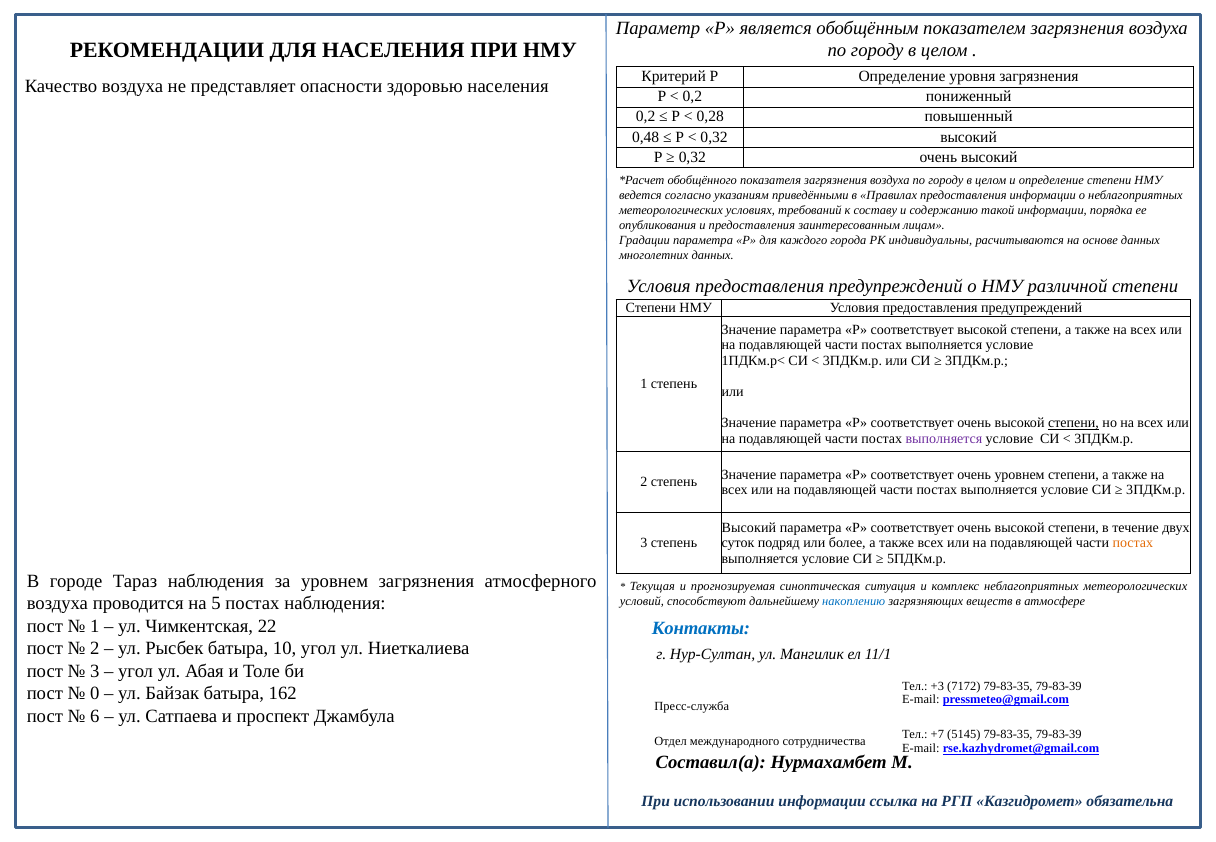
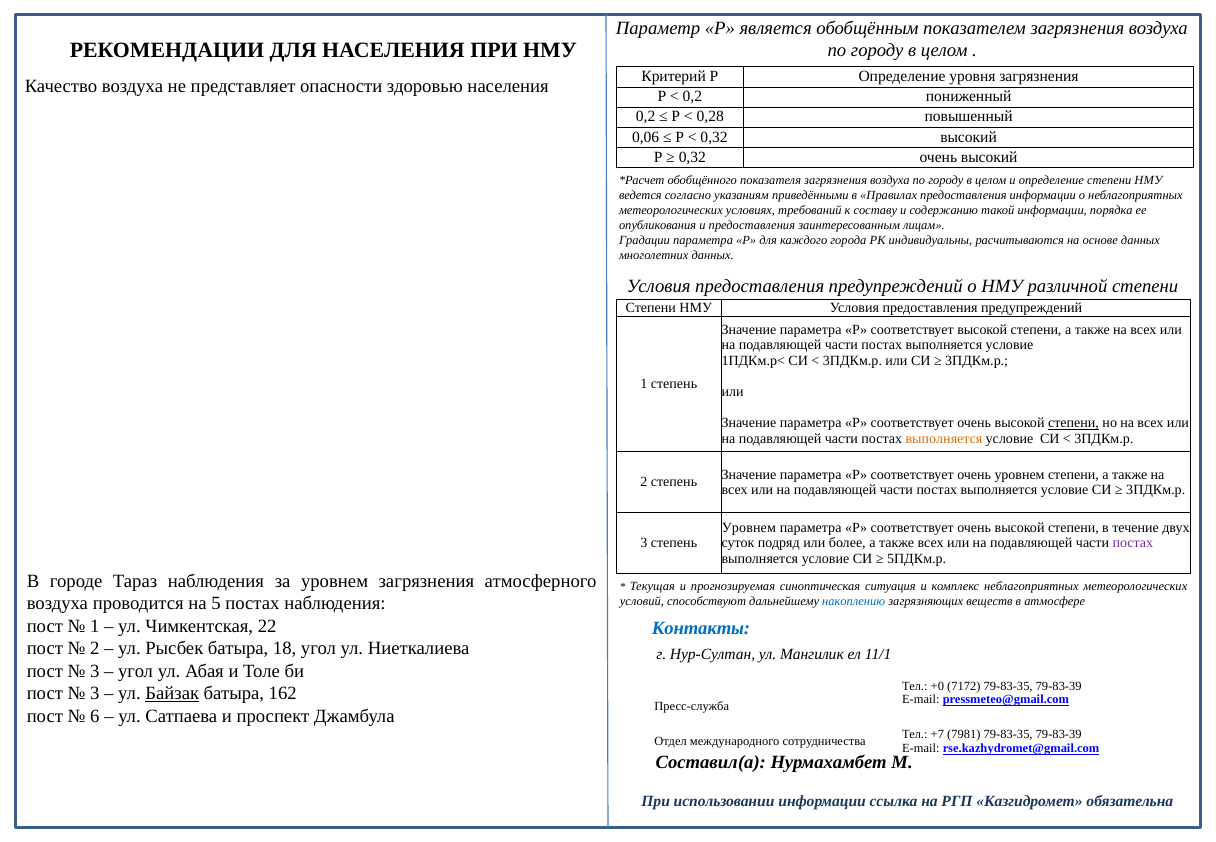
0,48: 0,48 -> 0,06
выполняется at (944, 439) colour: purple -> orange
Высокий at (749, 527): Высокий -> Уровнем
постах at (1133, 543) colour: orange -> purple
10: 10 -> 18
+3: +3 -> +0
0 at (95, 693): 0 -> 3
Байзак underline: none -> present
5145: 5145 -> 7981
